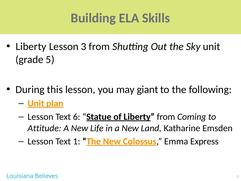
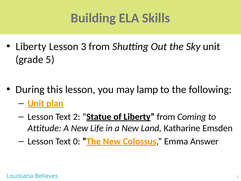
giant: giant -> lamp
6: 6 -> 2
1: 1 -> 0
Express: Express -> Answer
